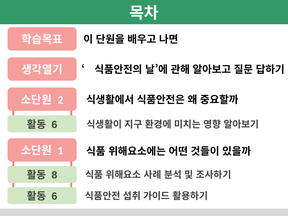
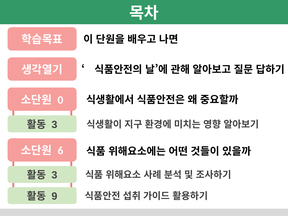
2: 2 -> 0
6 at (54, 125): 6 -> 3
1: 1 -> 6
8 at (54, 175): 8 -> 3
6 at (54, 196): 6 -> 9
